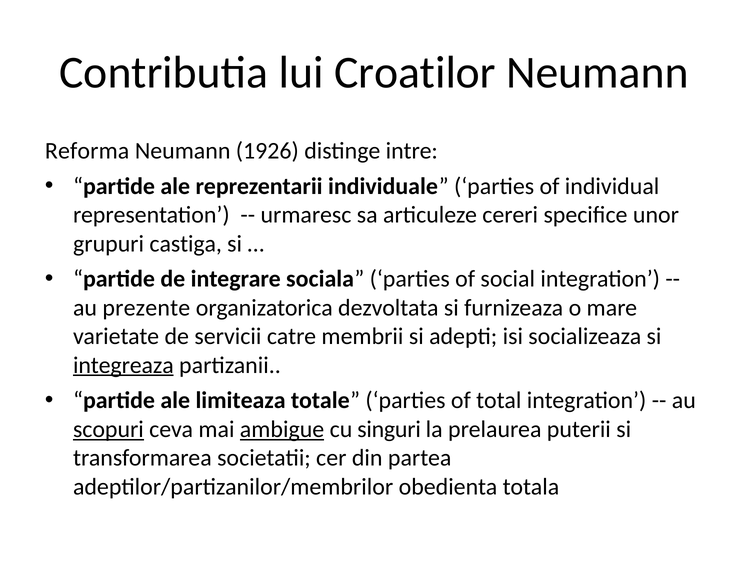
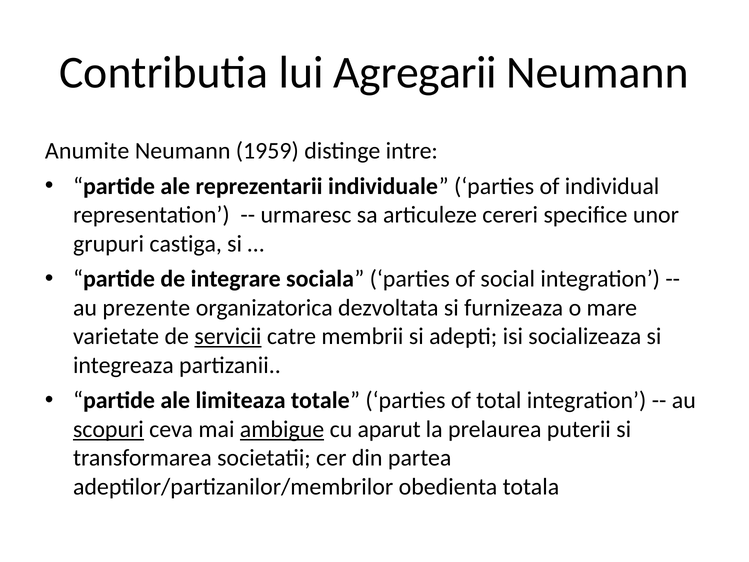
Croatilor: Croatilor -> Agregarii
Reforma: Reforma -> Anumite
1926: 1926 -> 1959
servicii underline: none -> present
integreaza underline: present -> none
singuri: singuri -> aparut
